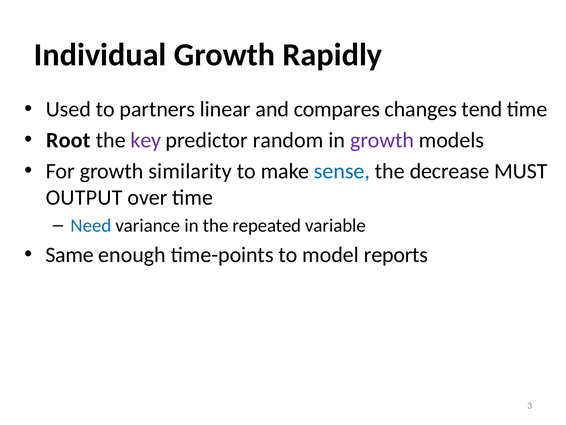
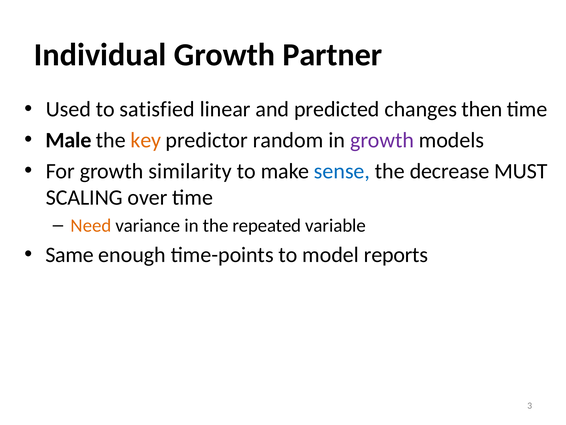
Rapidly: Rapidly -> Partner
partners: partners -> satisfied
compares: compares -> predicted
tend: tend -> then
Root: Root -> Male
key colour: purple -> orange
OUTPUT: OUTPUT -> SCALING
Need colour: blue -> orange
